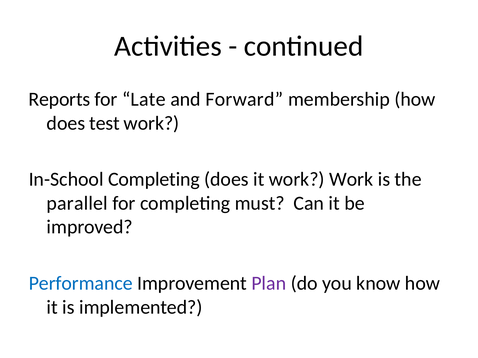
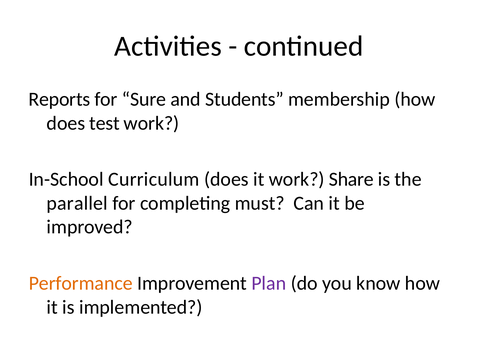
Late: Late -> Sure
Forward: Forward -> Students
In-School Completing: Completing -> Curriculum
work Work: Work -> Share
Performance colour: blue -> orange
